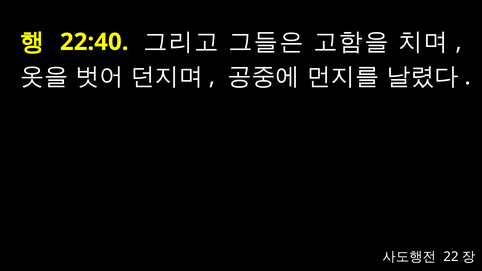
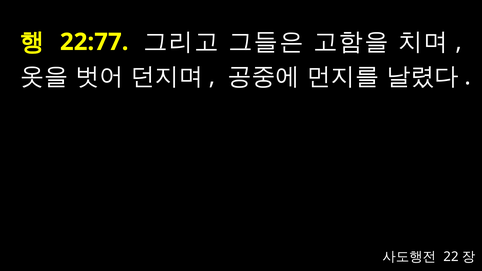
22:40: 22:40 -> 22:77
